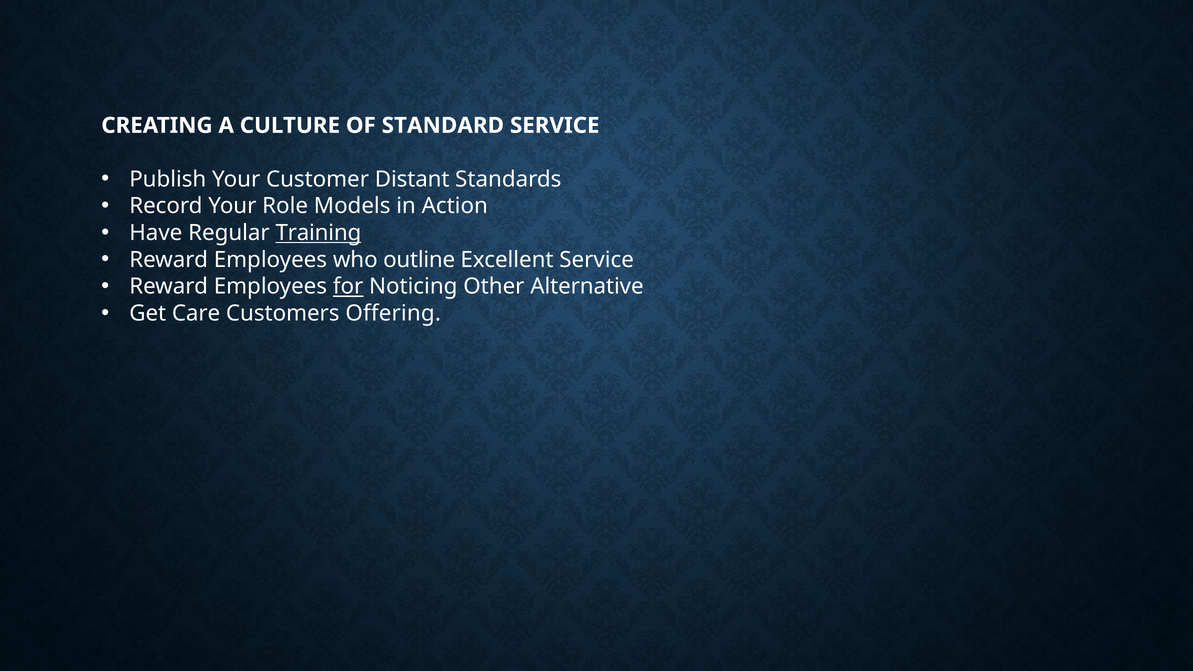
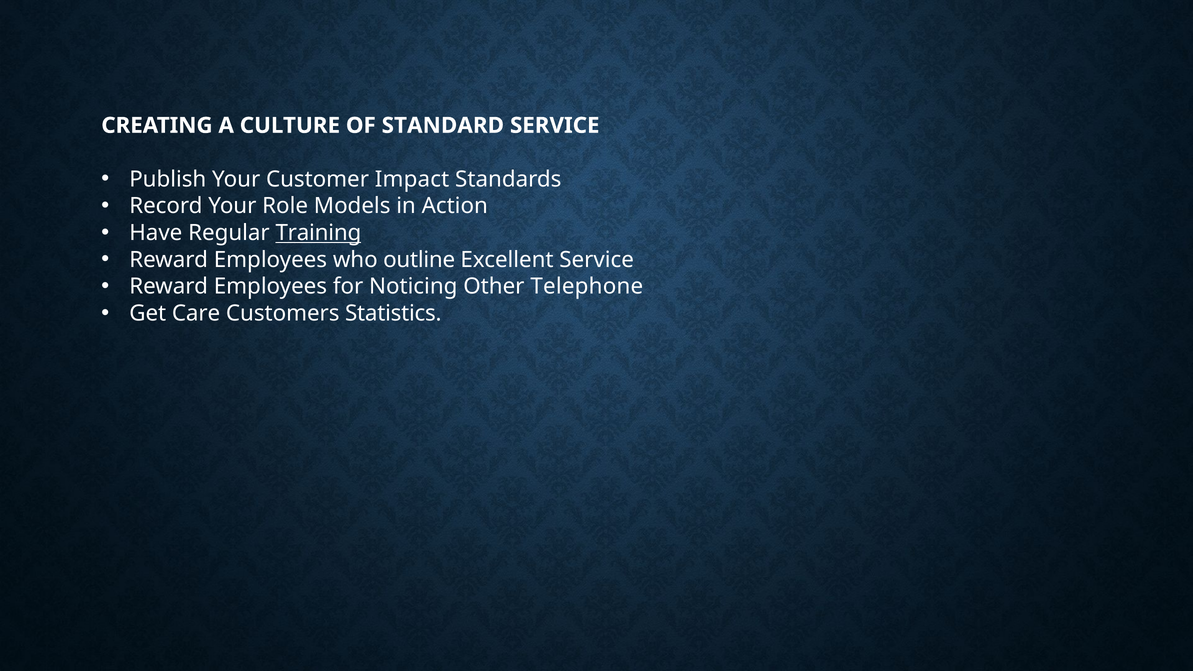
Distant: Distant -> Impact
for underline: present -> none
Alternative: Alternative -> Telephone
Offering: Offering -> Statistics
